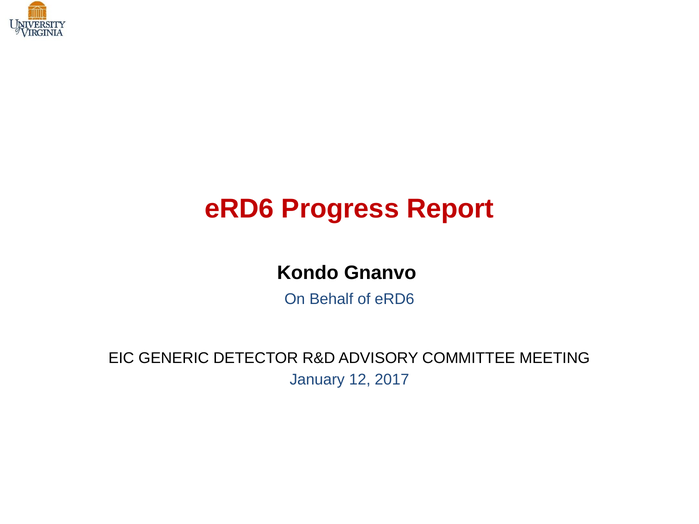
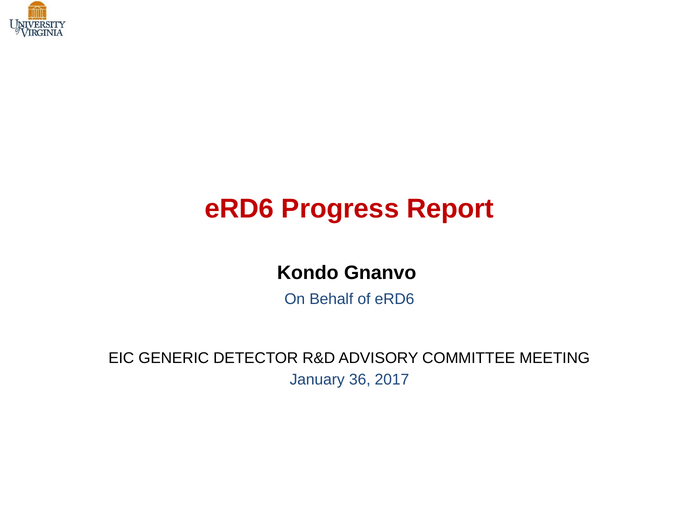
12: 12 -> 36
